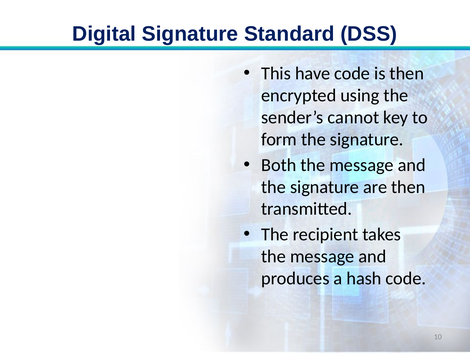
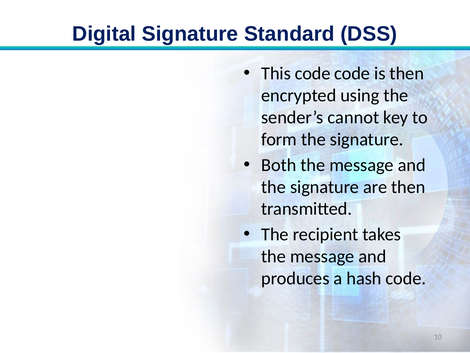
This have: have -> code
